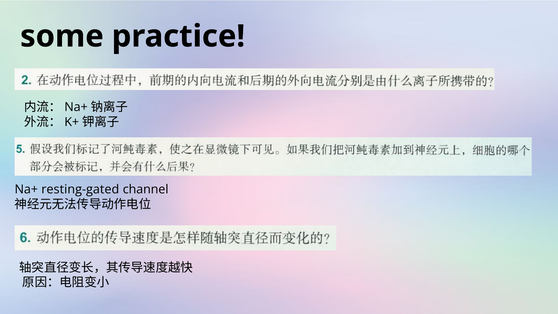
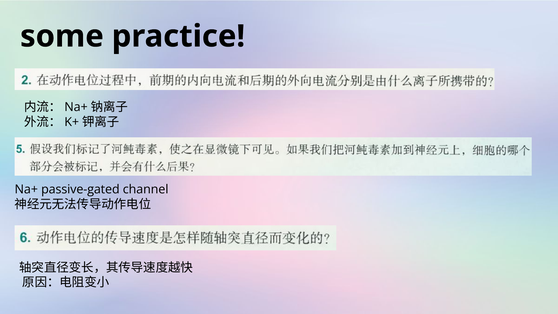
resting-gated: resting-gated -> passive-gated
